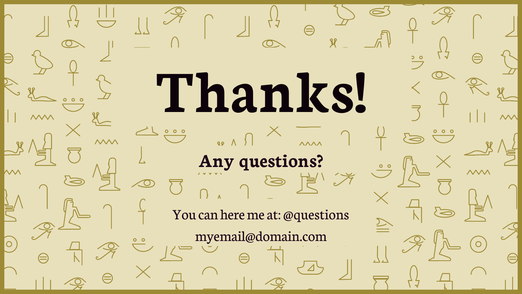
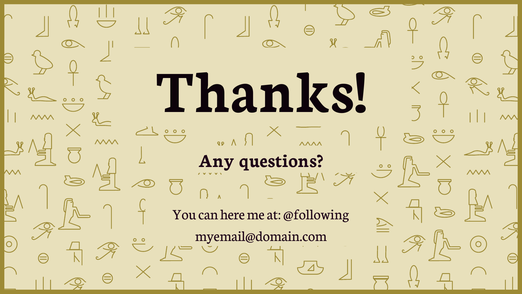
@questions: @questions -> @following
